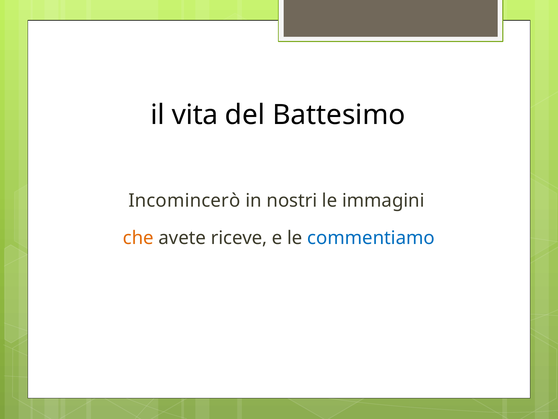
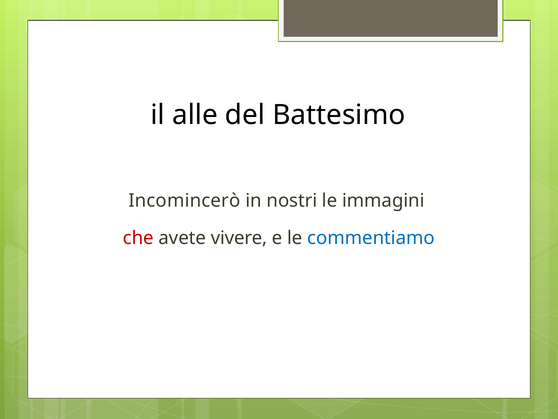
vita: vita -> alle
che colour: orange -> red
riceve: riceve -> vivere
